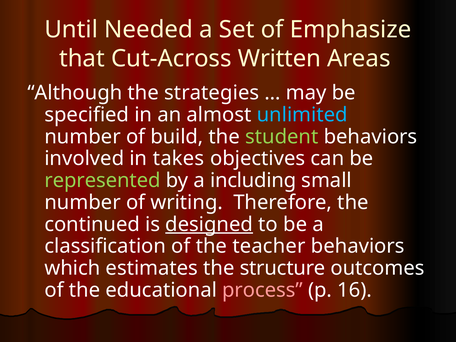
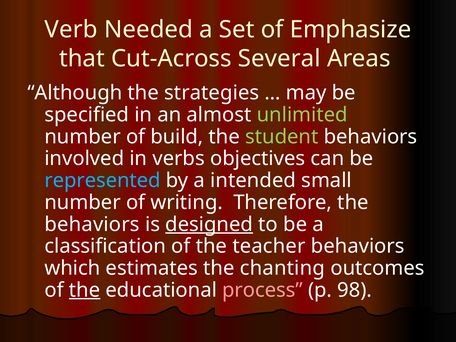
Until: Until -> Verb
Written: Written -> Several
unlimited colour: light blue -> light green
takes: takes -> verbs
represented colour: light green -> light blue
including: including -> intended
continued at (92, 224): continued -> behaviors
structure: structure -> chanting
the at (85, 290) underline: none -> present
16: 16 -> 98
